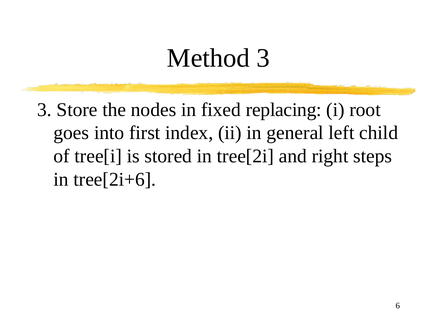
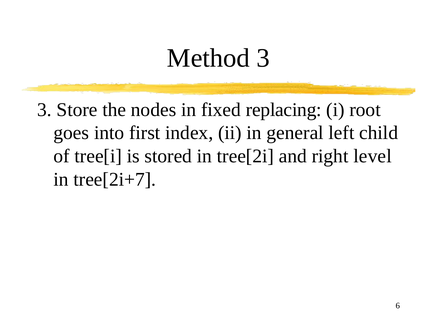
steps: steps -> level
tree[2i+6: tree[2i+6 -> tree[2i+7
